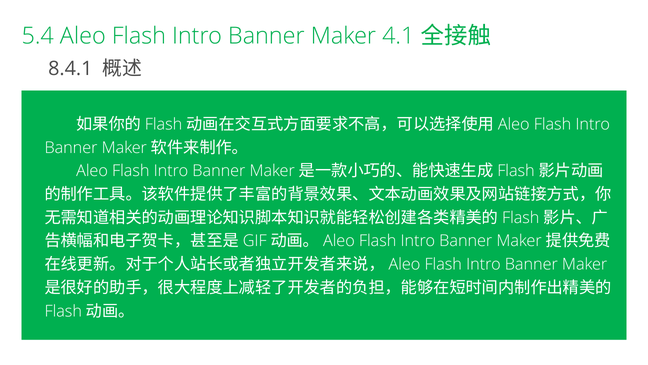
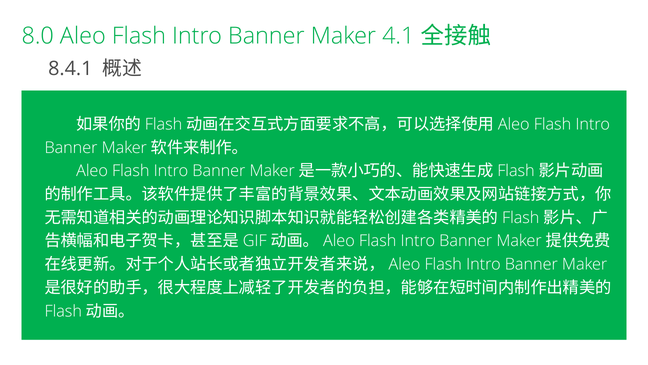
5.4: 5.4 -> 8.0
